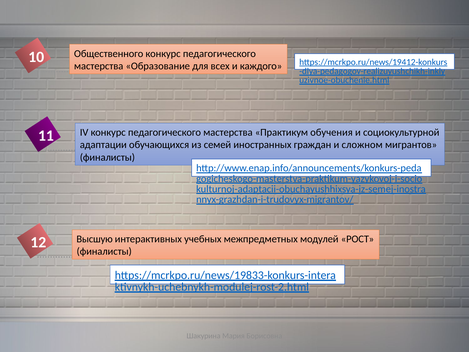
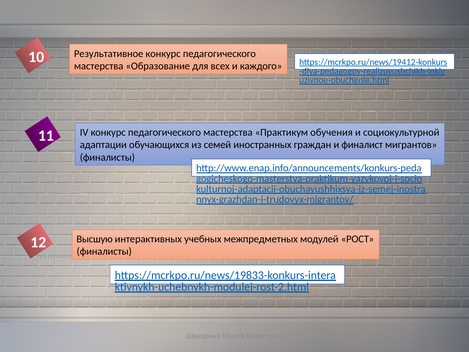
Общественного: Общественного -> Результативное
сложном: сложном -> финалист
